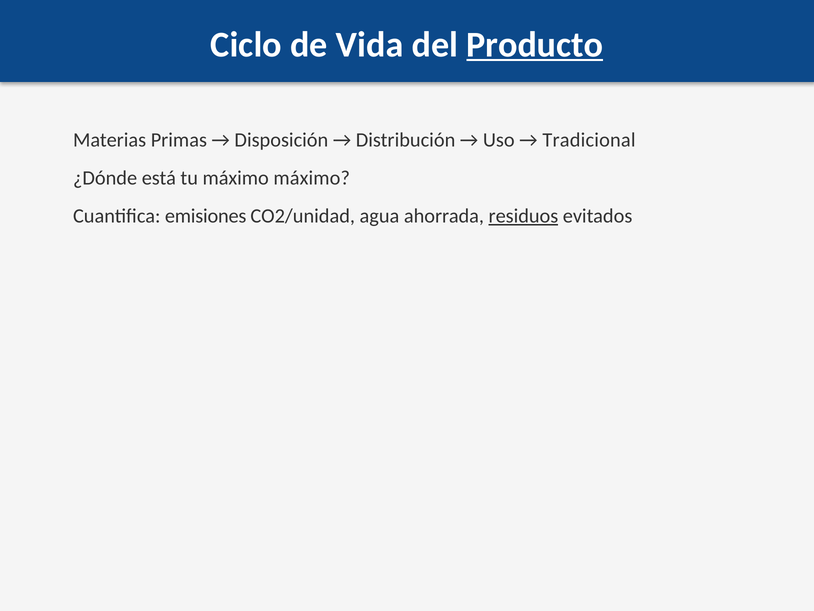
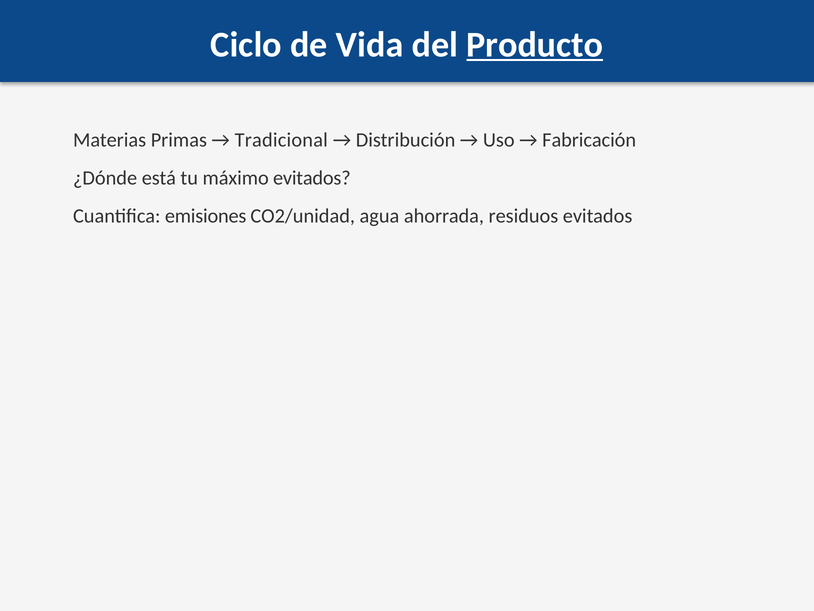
Disposición: Disposición -> Tradicional
Tradicional: Tradicional -> Fabricación
máximo máximo: máximo -> evitados
residuos underline: present -> none
